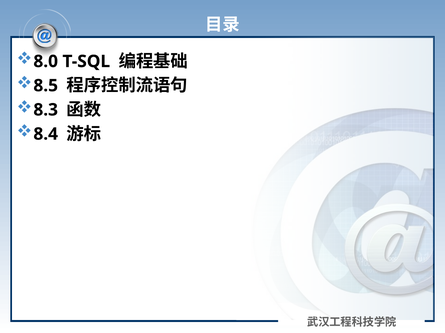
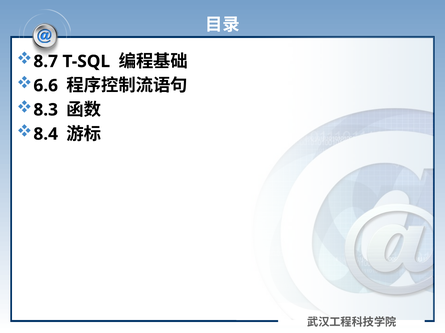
8.0: 8.0 -> 8.7
8.5: 8.5 -> 6.6
